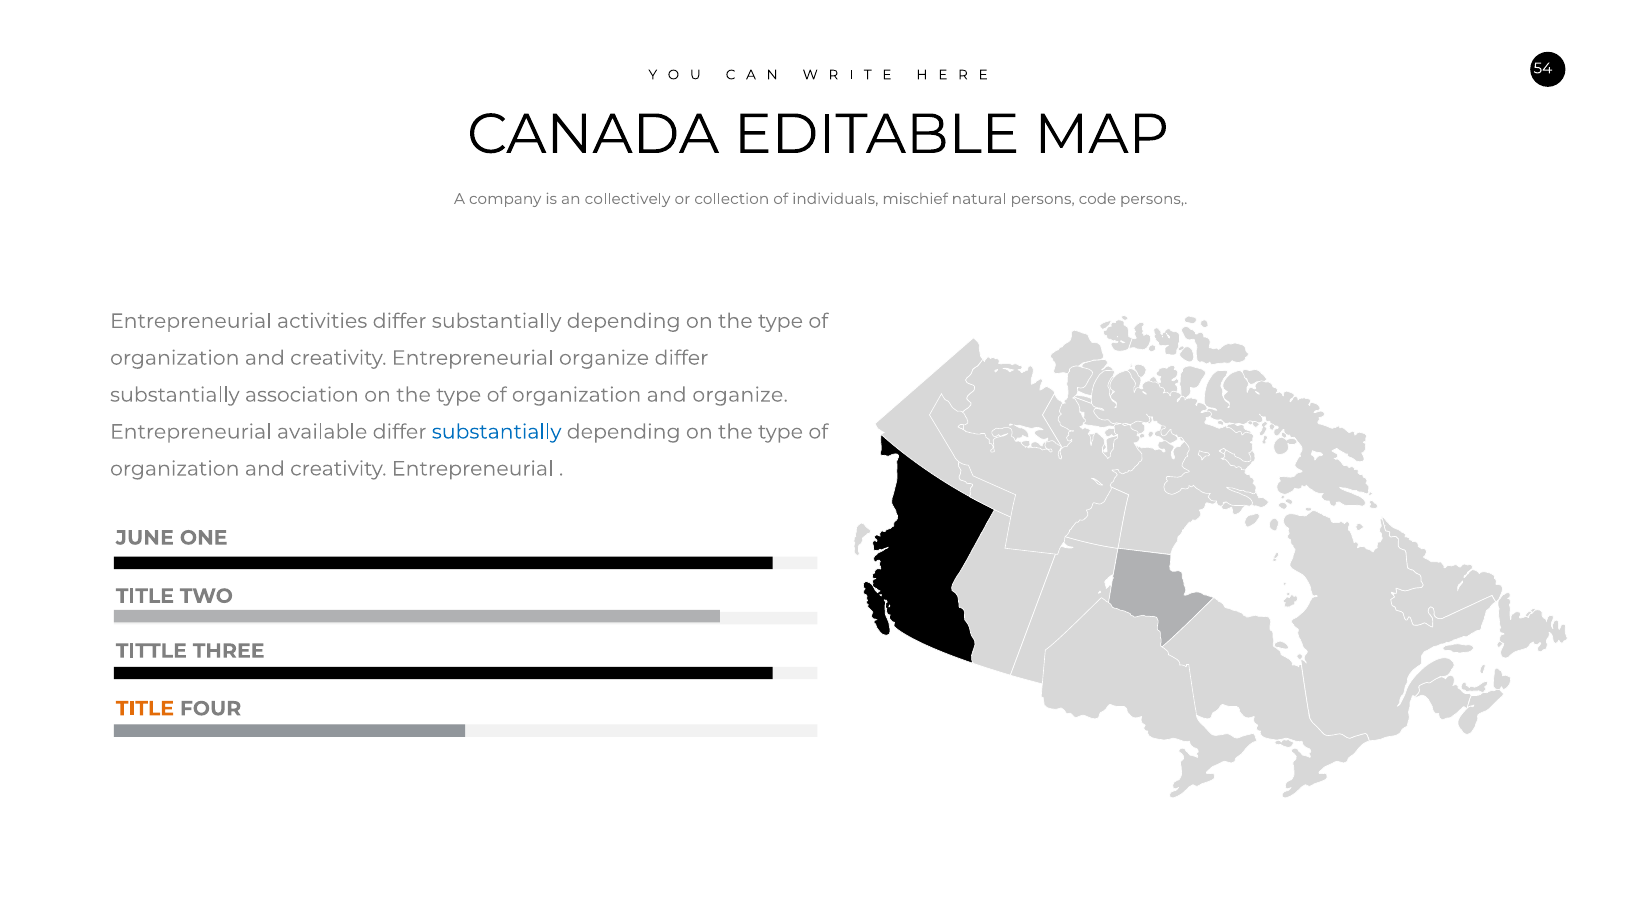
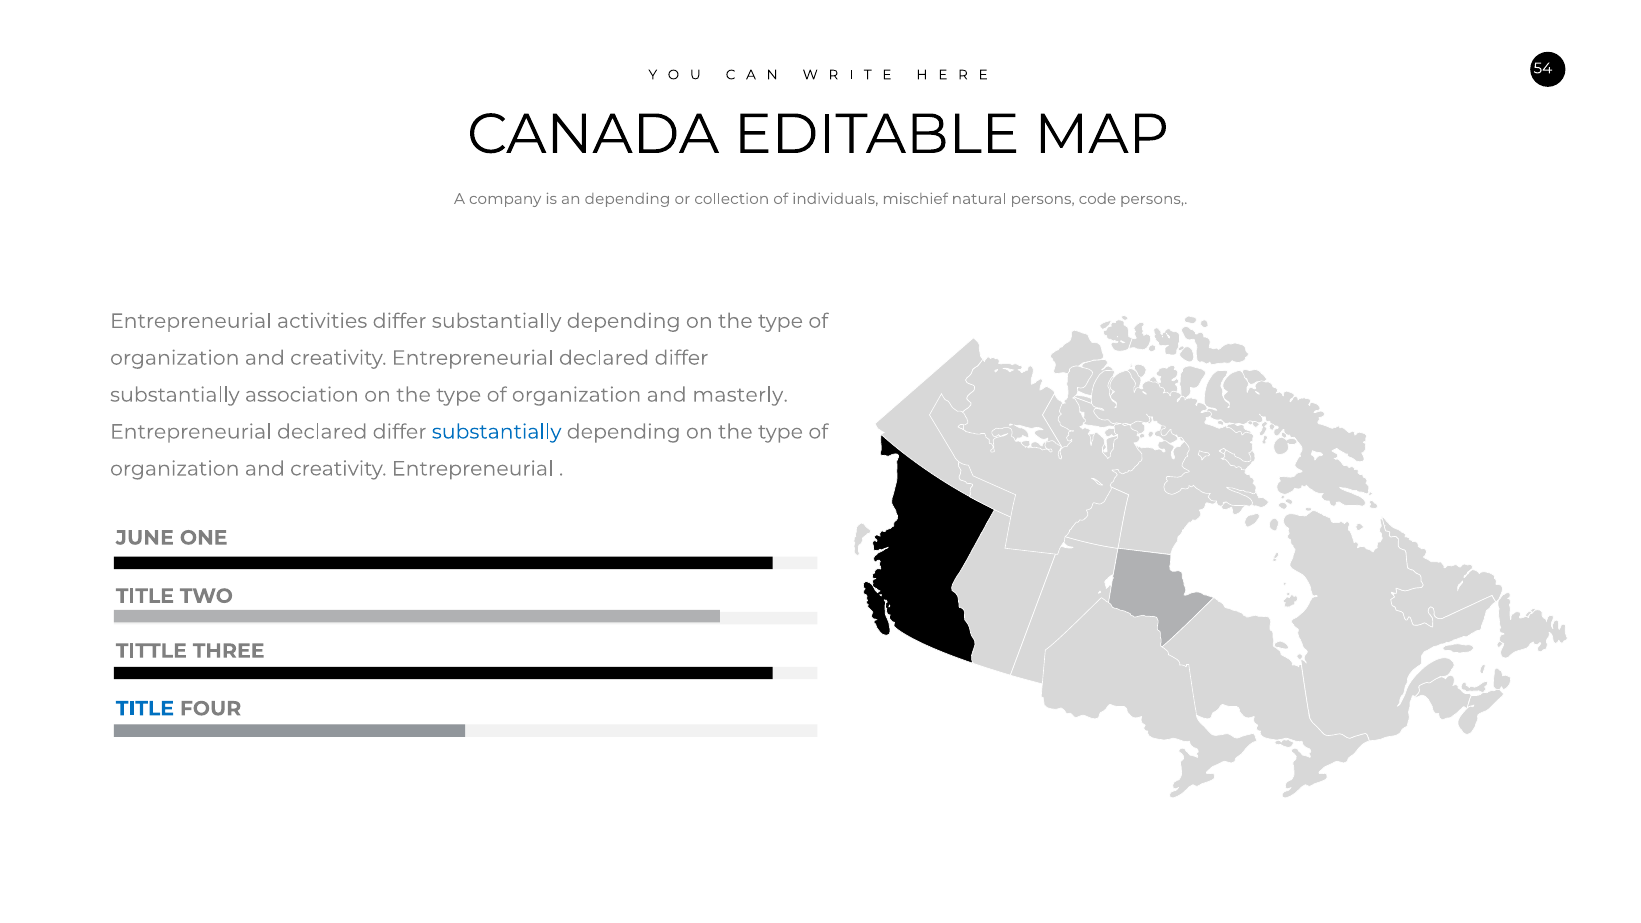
an collectively: collectively -> depending
creativity Entrepreneurial organize: organize -> declared
and organize: organize -> masterly
available at (322, 432): available -> declared
TITLE at (145, 709) colour: orange -> blue
